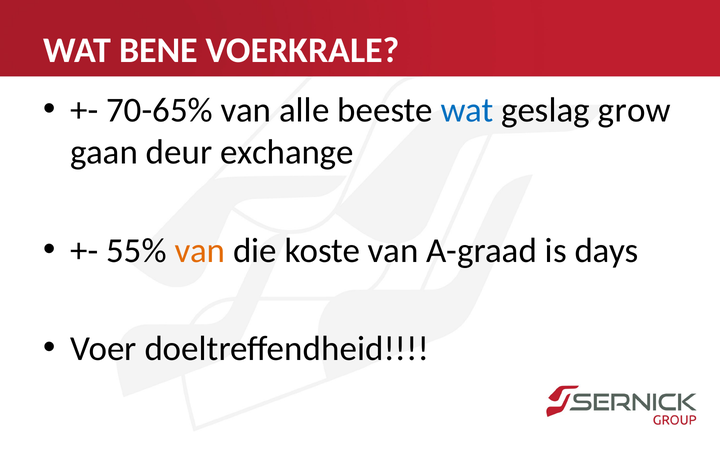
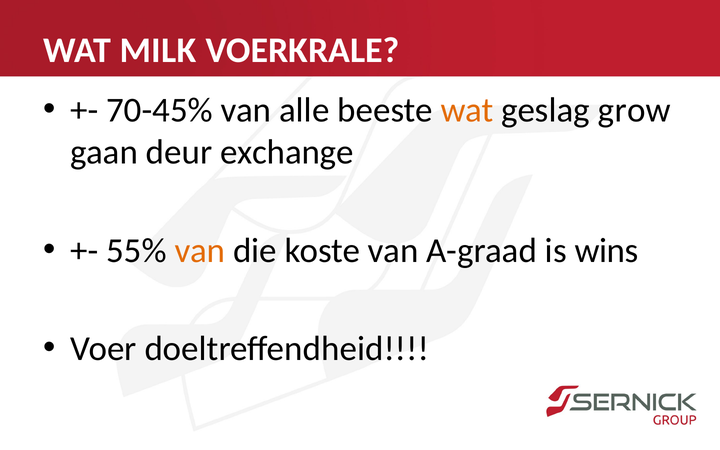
BENE: BENE -> MILK
70-65%: 70-65% -> 70-45%
wat at (467, 110) colour: blue -> orange
days: days -> wins
